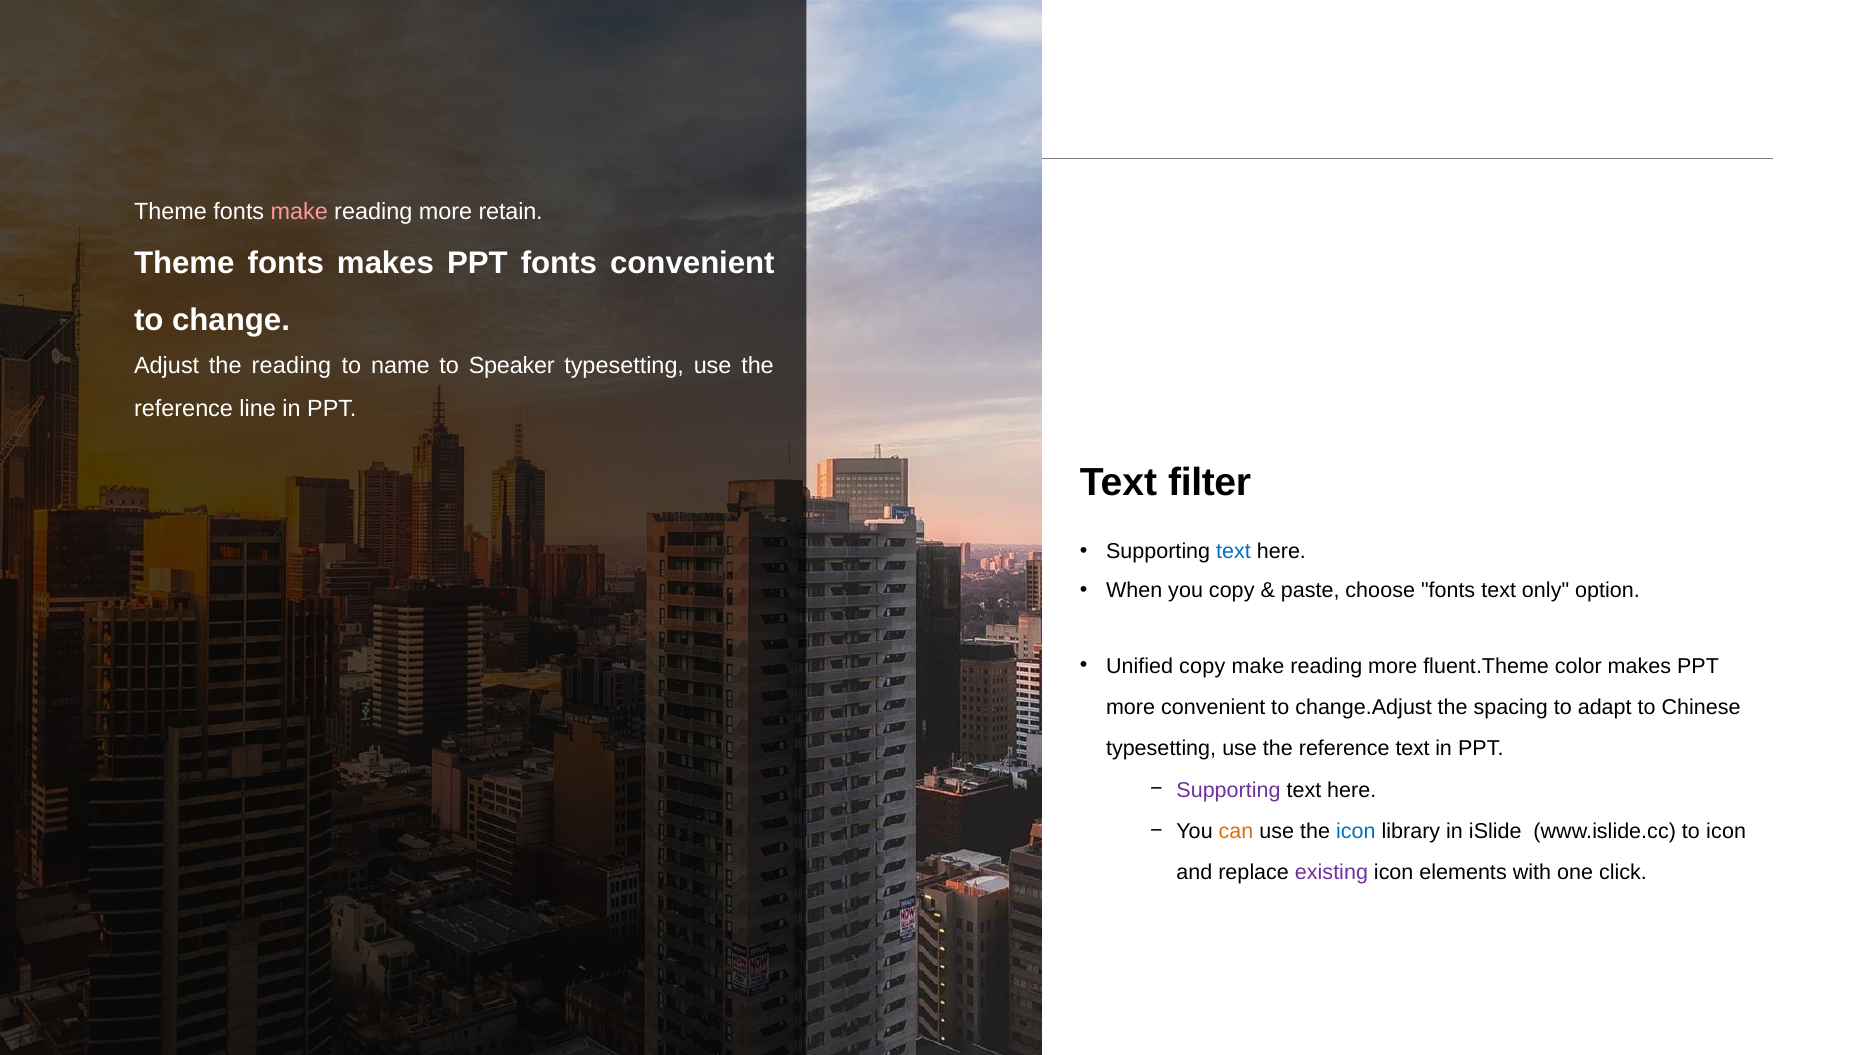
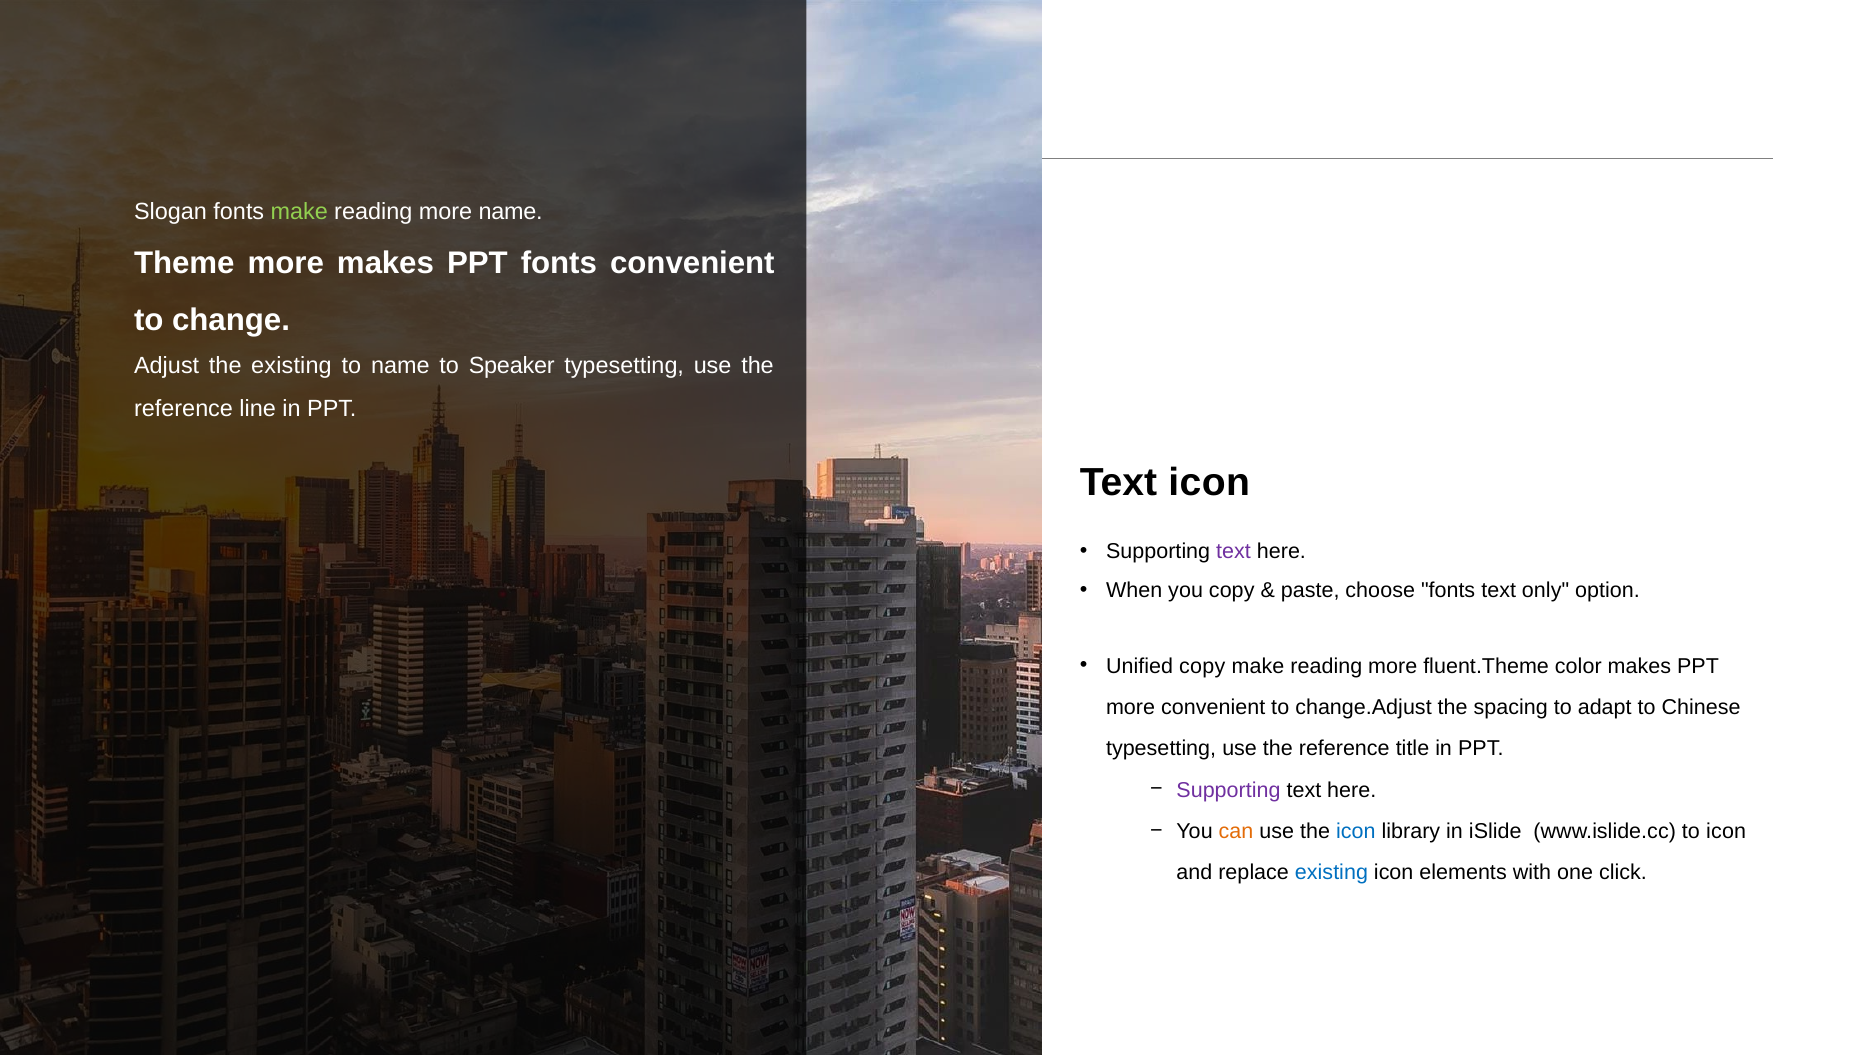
Theme at (171, 212): Theme -> Slogan
make at (299, 212) colour: pink -> light green
more retain: retain -> name
fonts at (286, 264): fonts -> more
the reading: reading -> existing
Text filter: filter -> icon
text at (1234, 552) colour: blue -> purple
reference text: text -> title
existing at (1331, 873) colour: purple -> blue
